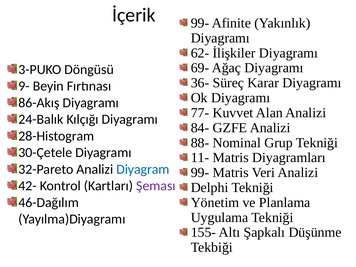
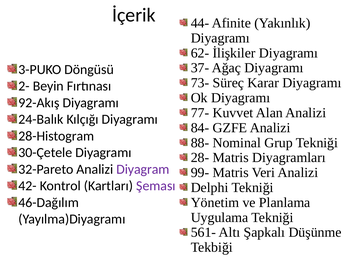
99- at (200, 23): 99- -> 44-
69-: 69- -> 37-
36-: 36- -> 73-
9-: 9- -> 2-
86-Akış: 86-Akış -> 92-Akış
11-: 11- -> 28-
Diyagram colour: blue -> purple
155-: 155- -> 561-
